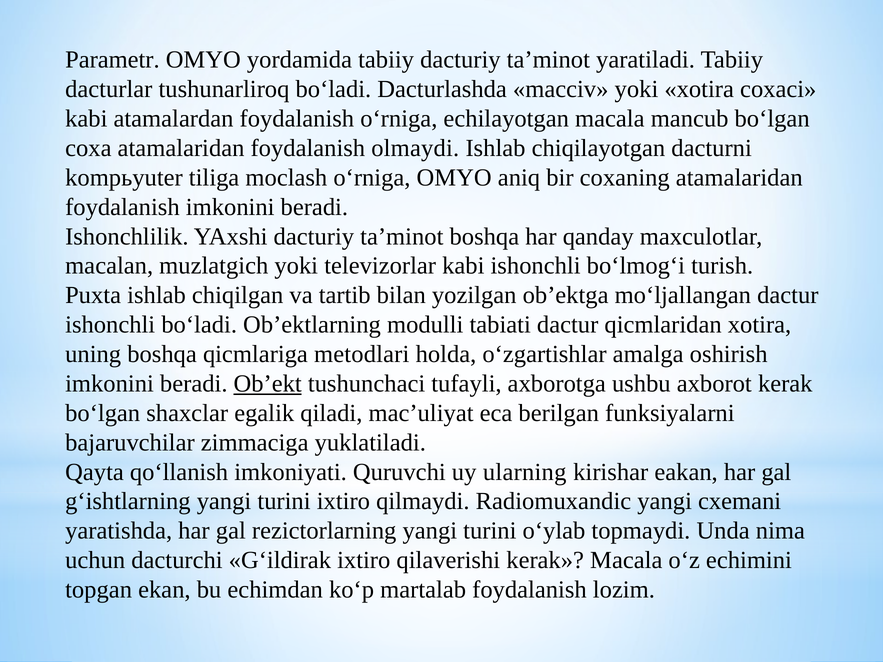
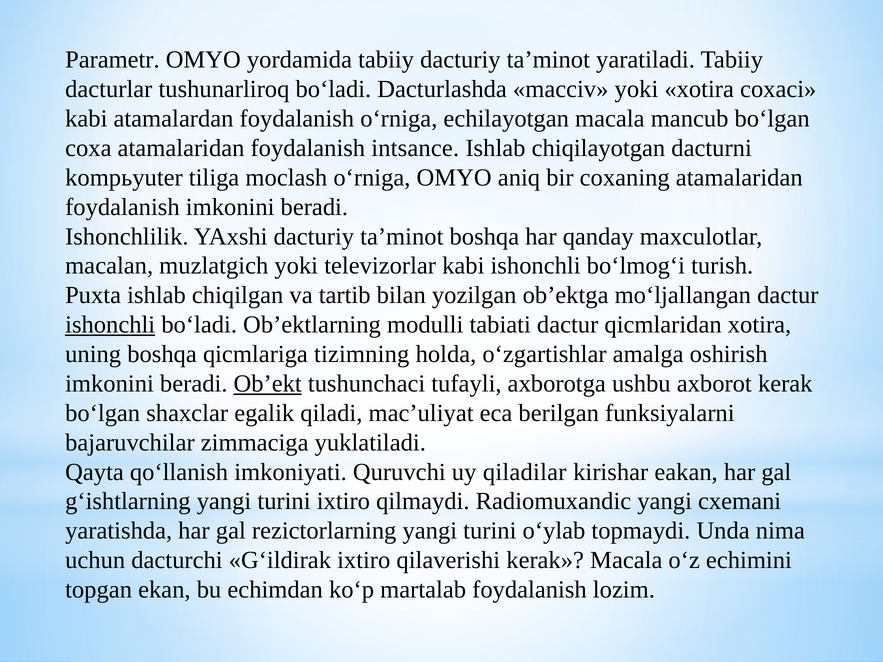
olmaydi: olmaydi -> intsance
ishonchli at (110, 325) underline: none -> present
metodlari: metodlari -> tizimning
ularning: ularning -> qiladilar
